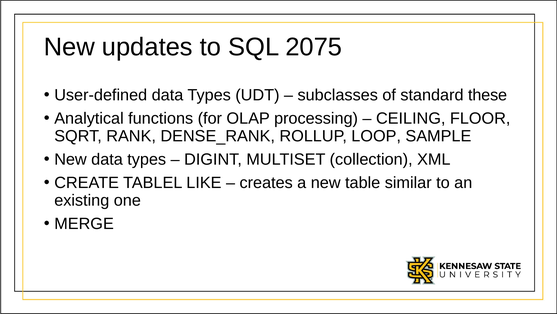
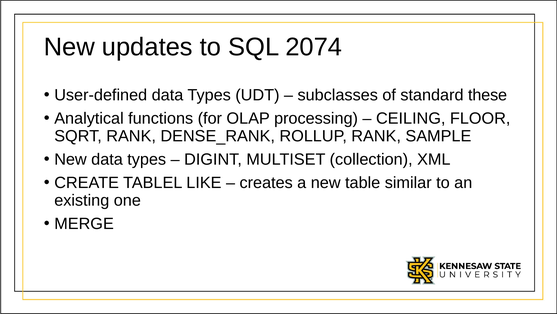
2075: 2075 -> 2074
ROLLUP LOOP: LOOP -> RANK
